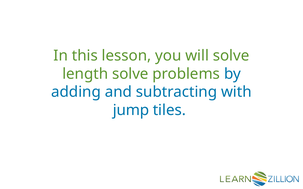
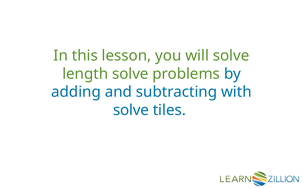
jump at (131, 110): jump -> solve
